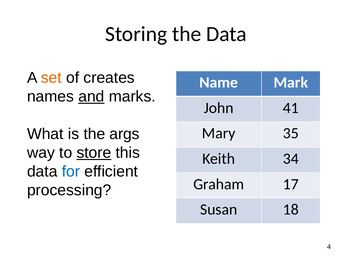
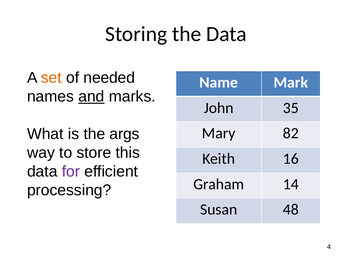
creates: creates -> needed
41: 41 -> 35
35: 35 -> 82
store underline: present -> none
34: 34 -> 16
for colour: blue -> purple
17: 17 -> 14
18: 18 -> 48
